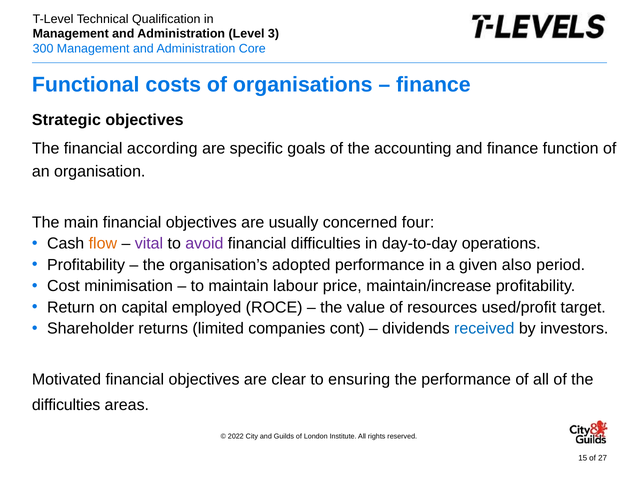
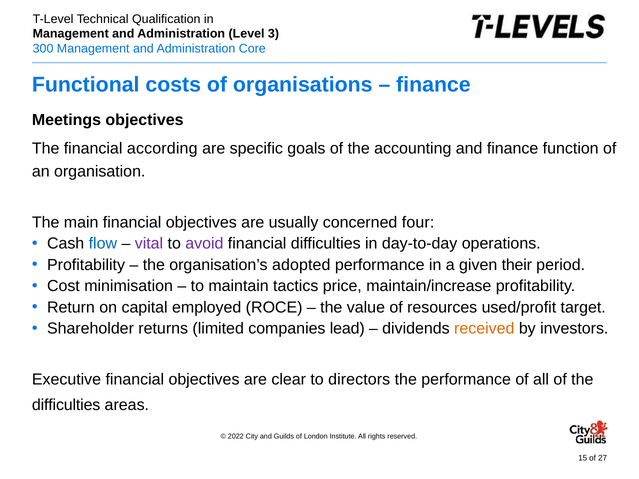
Strategic: Strategic -> Meetings
flow colour: orange -> blue
also: also -> their
labour: labour -> tactics
cont: cont -> lead
received colour: blue -> orange
Motivated: Motivated -> Executive
ensuring: ensuring -> directors
